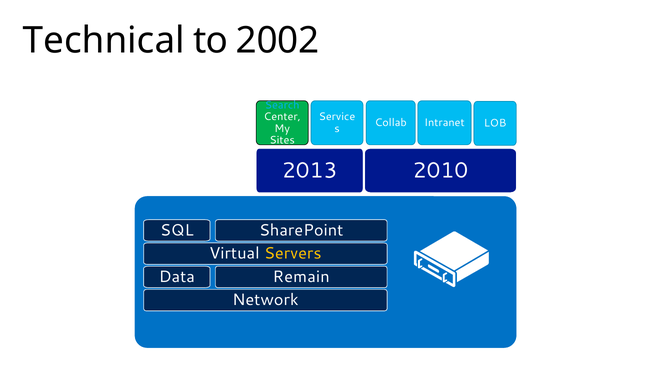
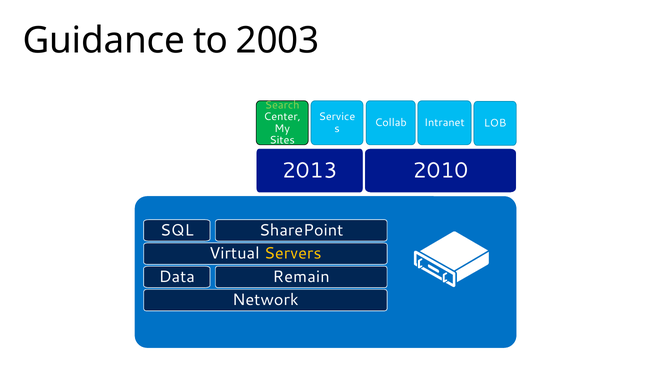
Technical: Technical -> Guidance
2002: 2002 -> 2003
Search colour: light blue -> light green
